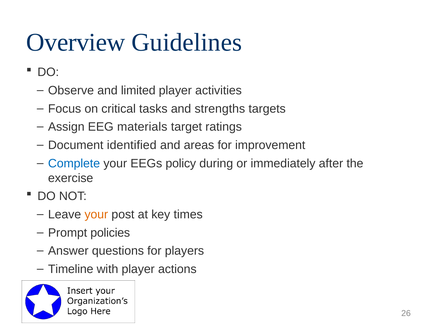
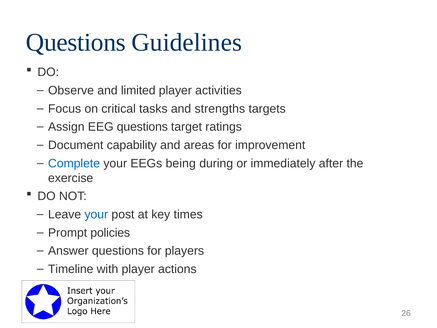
Overview at (76, 42): Overview -> Questions
EEG materials: materials -> questions
identified: identified -> capability
policy: policy -> being
your at (96, 214) colour: orange -> blue
